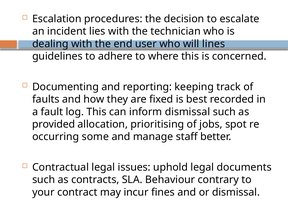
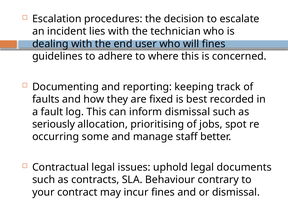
will lines: lines -> fines
provided: provided -> seriously
